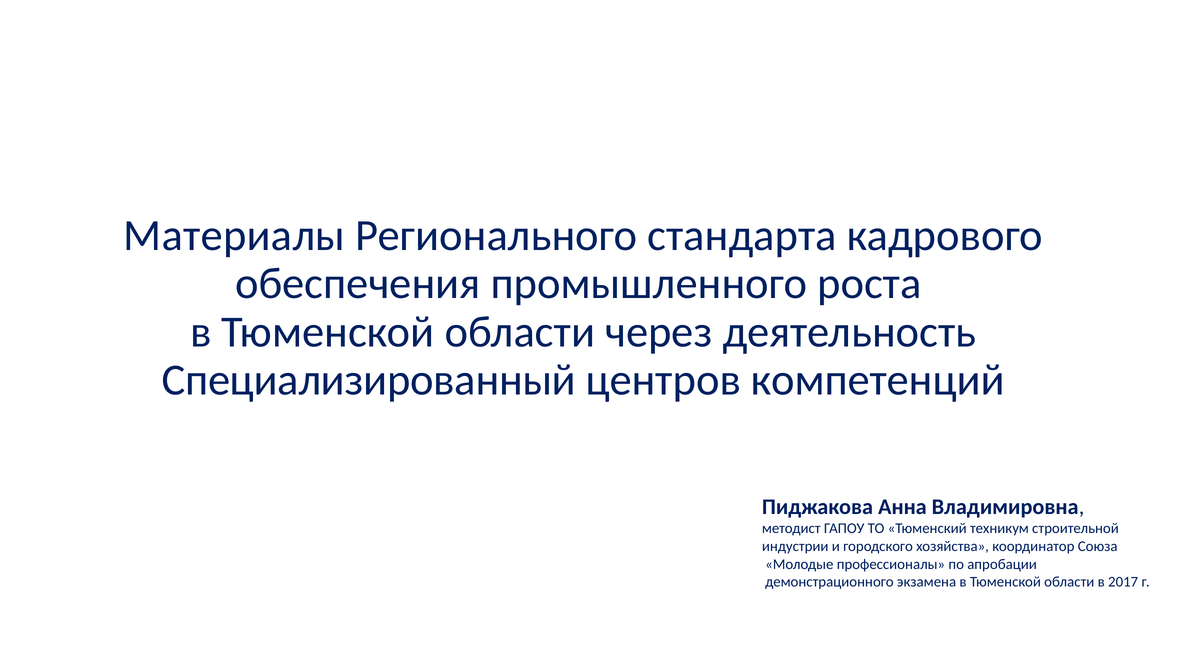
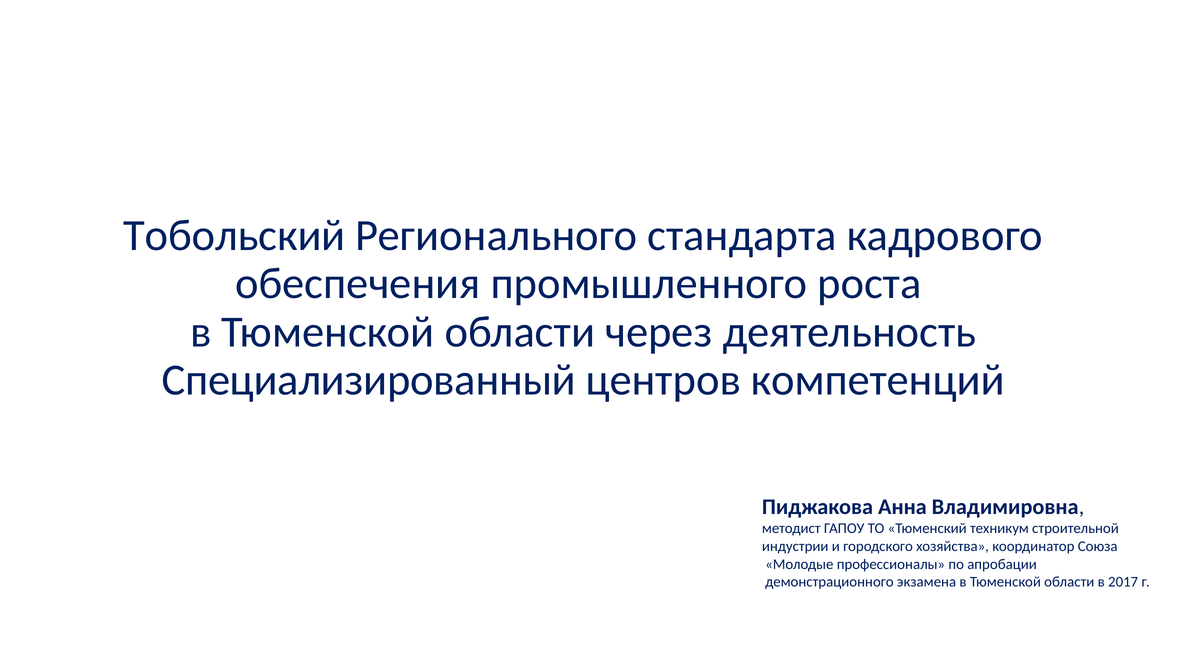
Материалы: Материалы -> Тобольский
